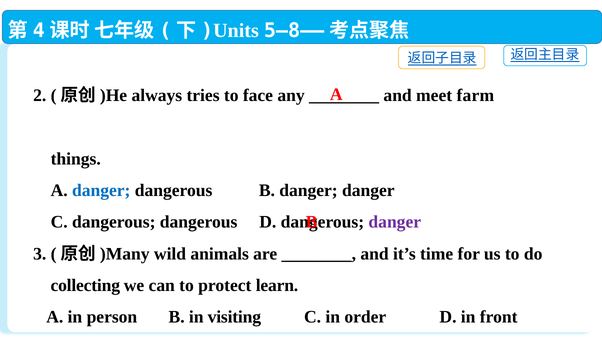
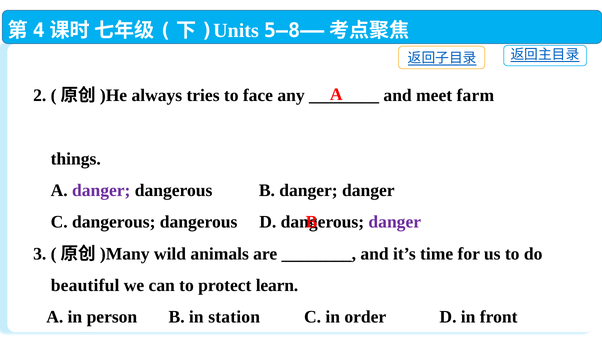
danger at (101, 190) colour: blue -> purple
collecting: collecting -> beautiful
visiting: visiting -> station
